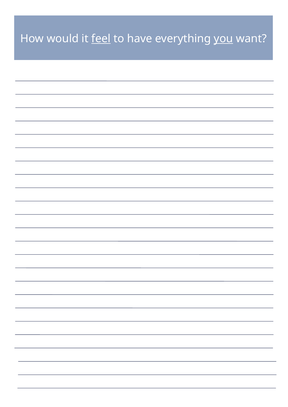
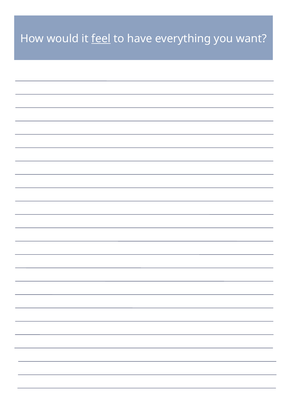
you underline: present -> none
